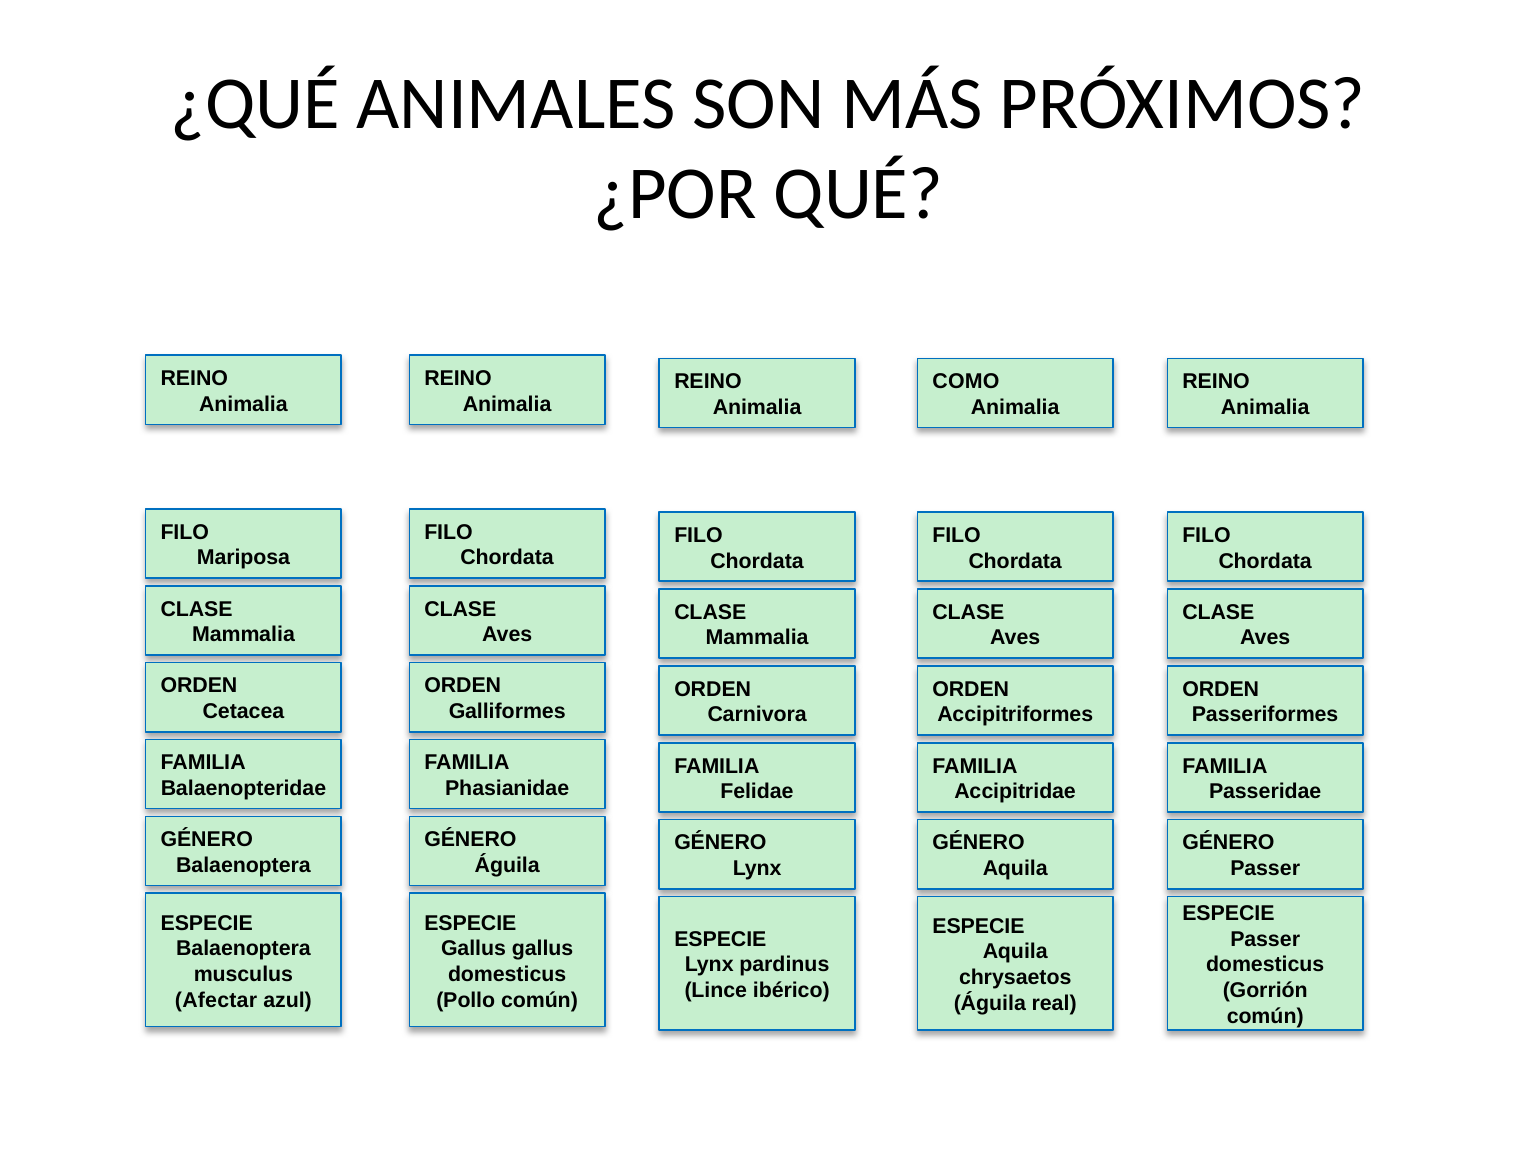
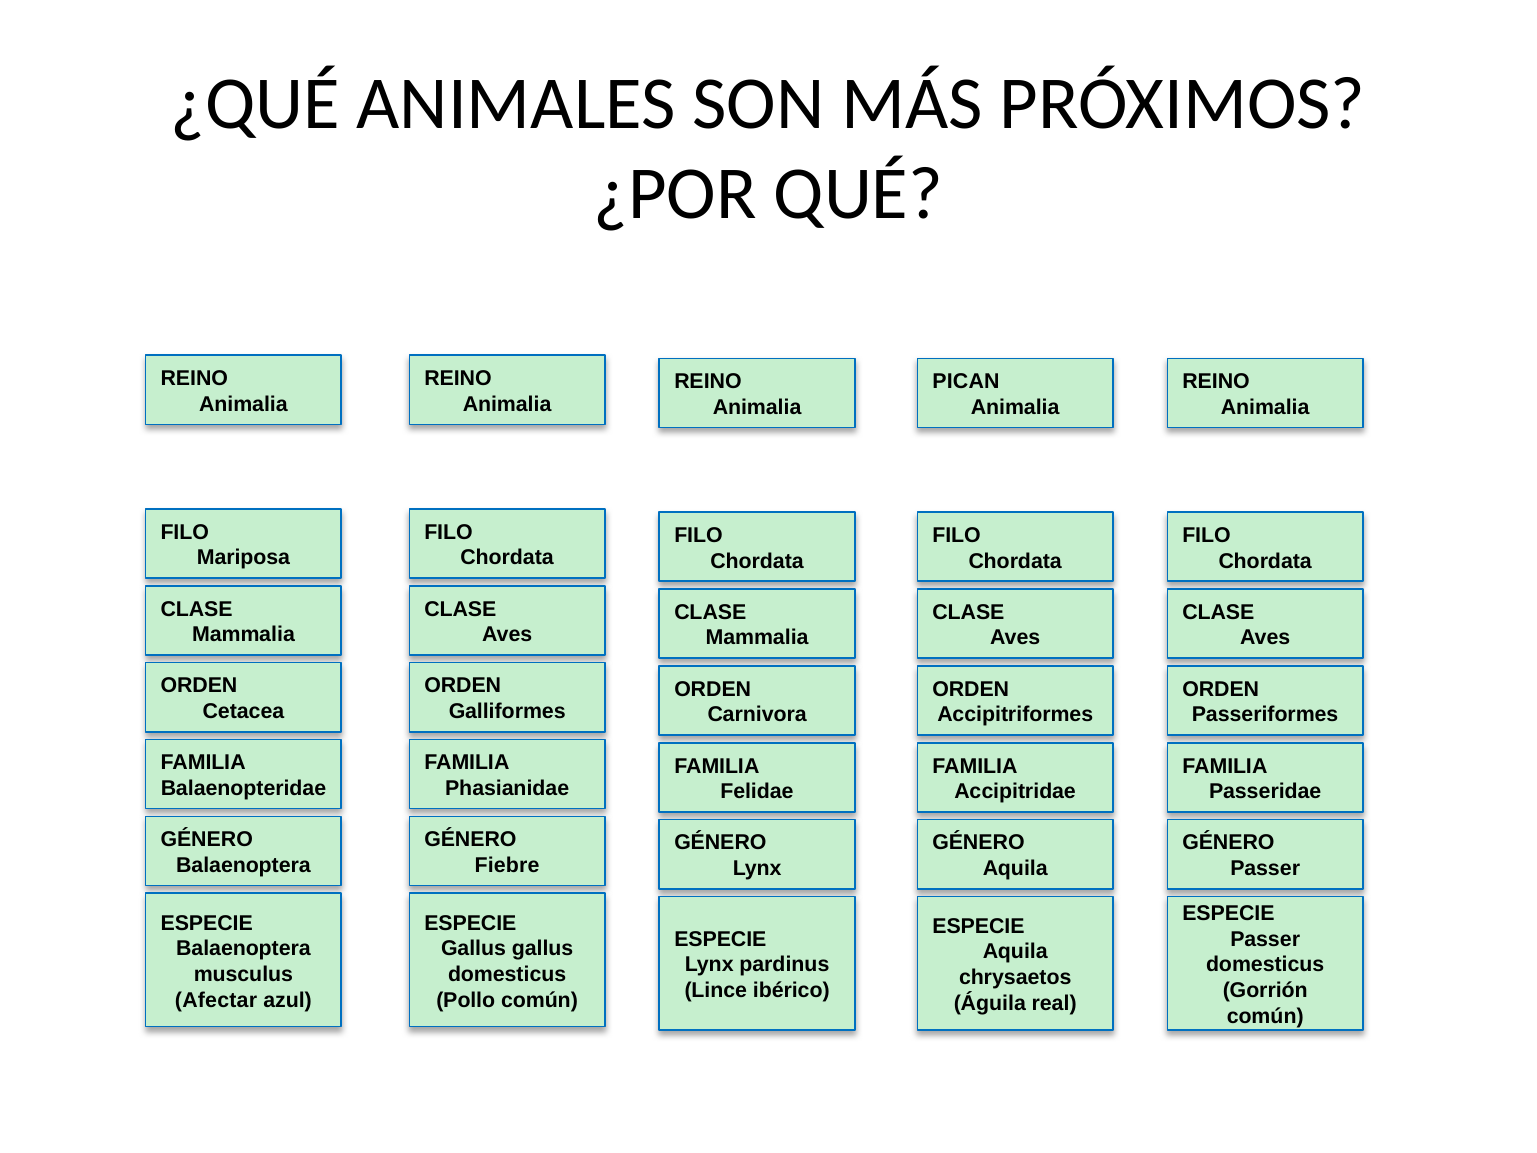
COMO: COMO -> PICAN
Águila at (507, 865): Águila -> Fiebre
